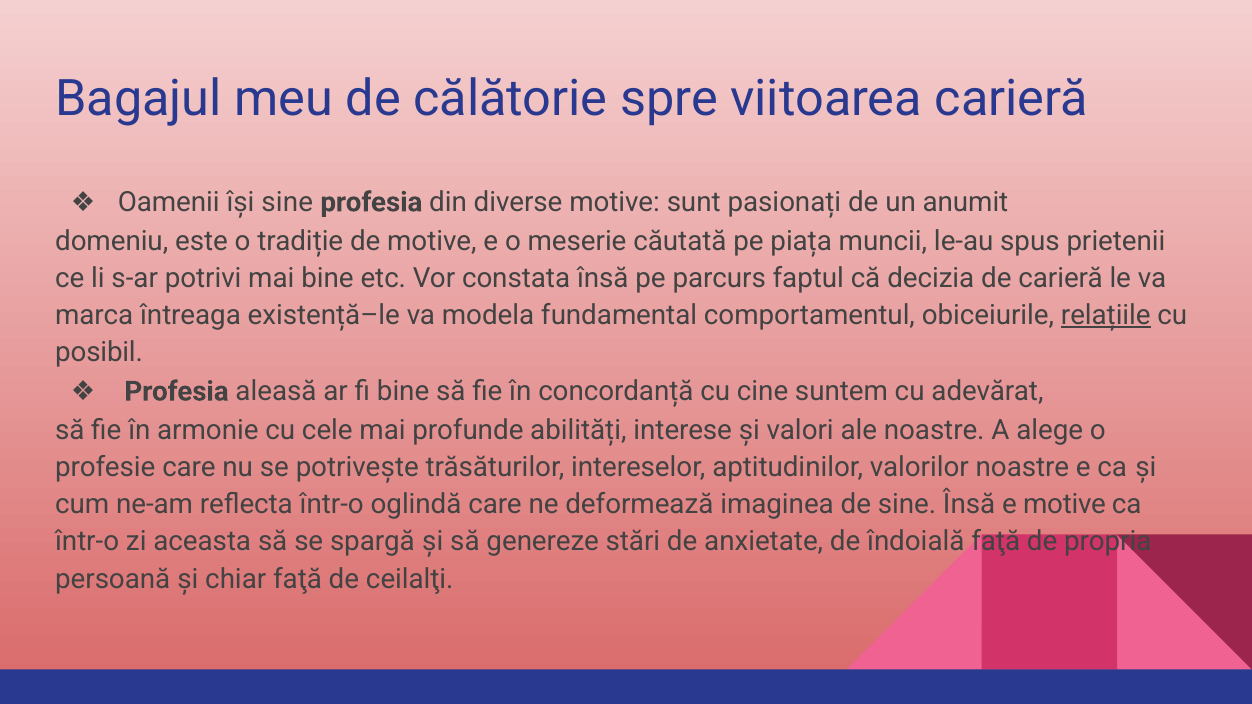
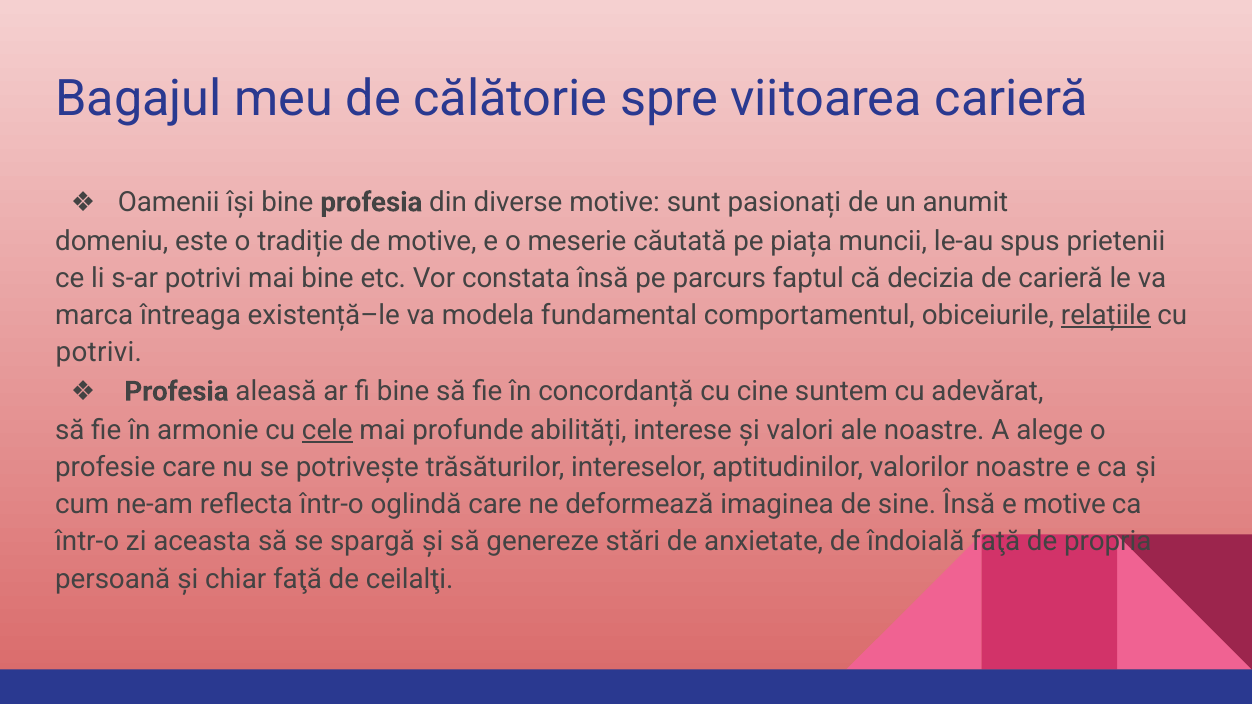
își sine: sine -> bine
posibil at (99, 353): posibil -> potrivi
cele underline: none -> present
